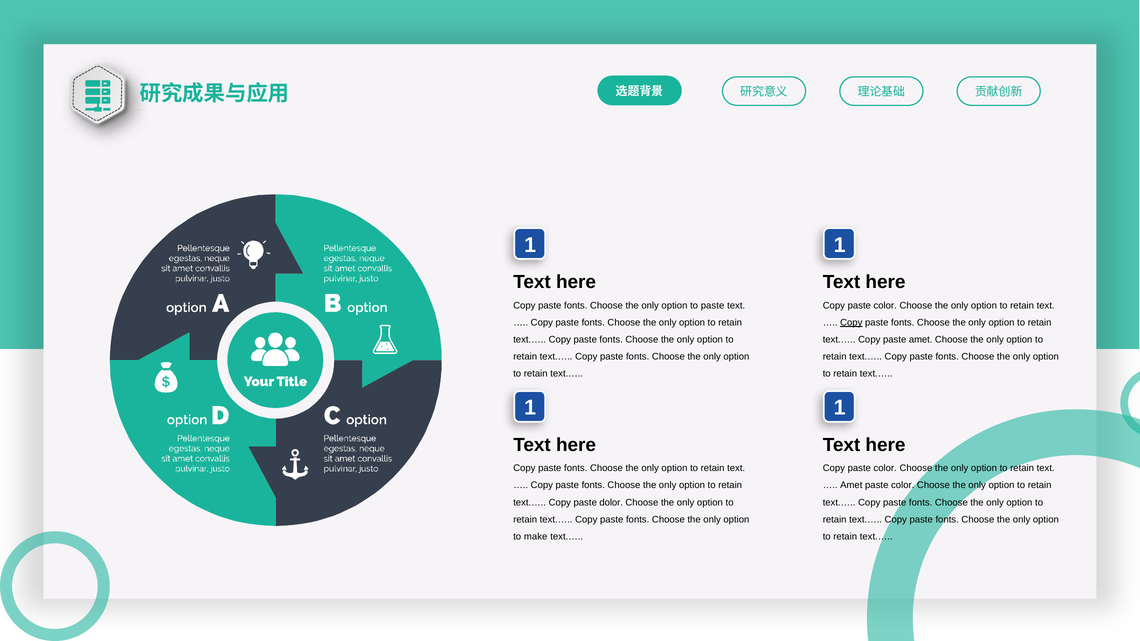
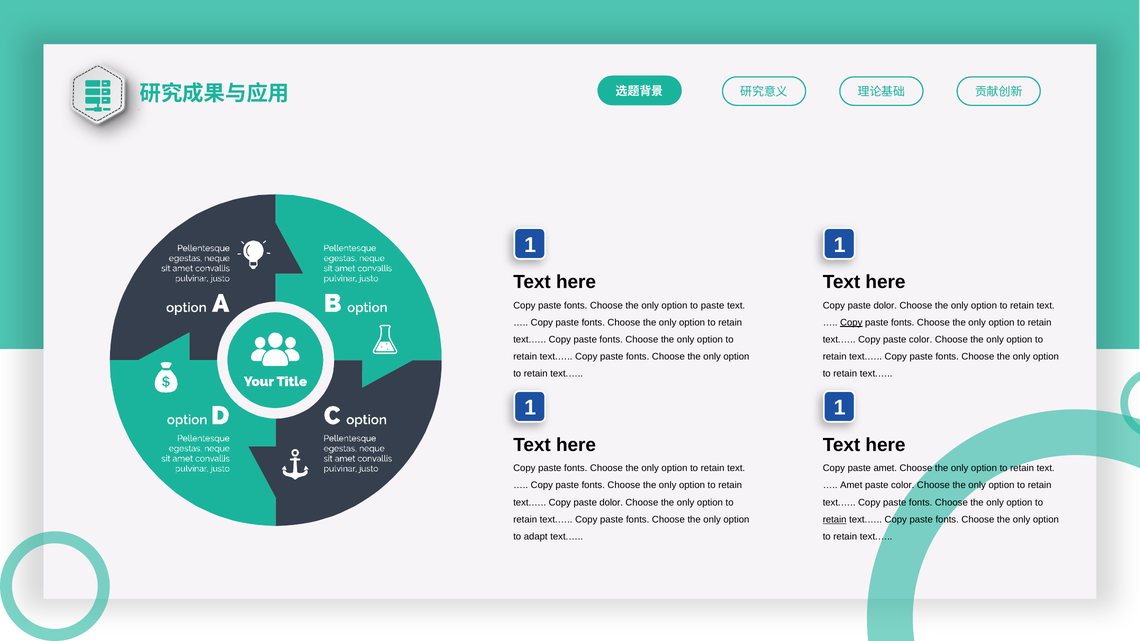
color at (885, 306): color -> dolor
Copy paste amet: amet -> color
color at (885, 468): color -> amet
retain at (835, 520) underline: none -> present
make: make -> adapt
